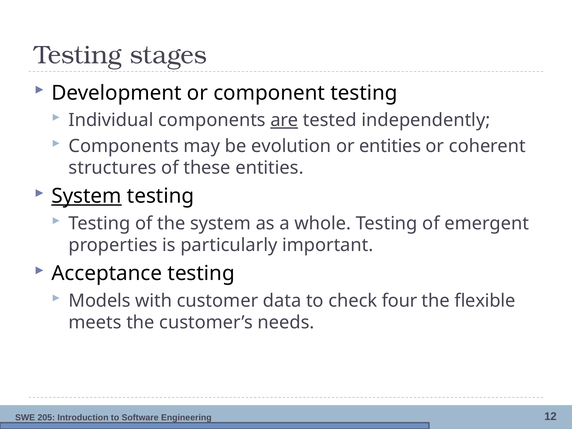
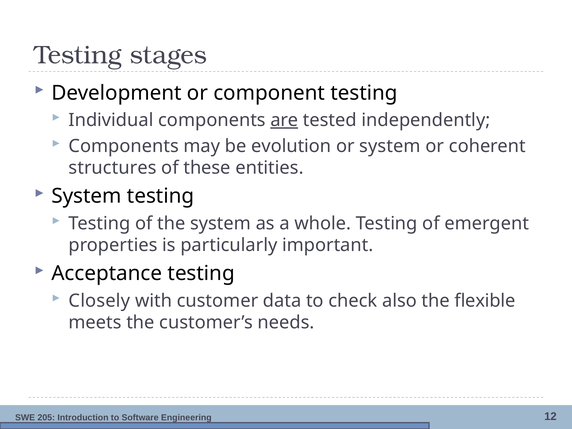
or entities: entities -> system
System at (86, 196) underline: present -> none
Models: Models -> Closely
four: four -> also
